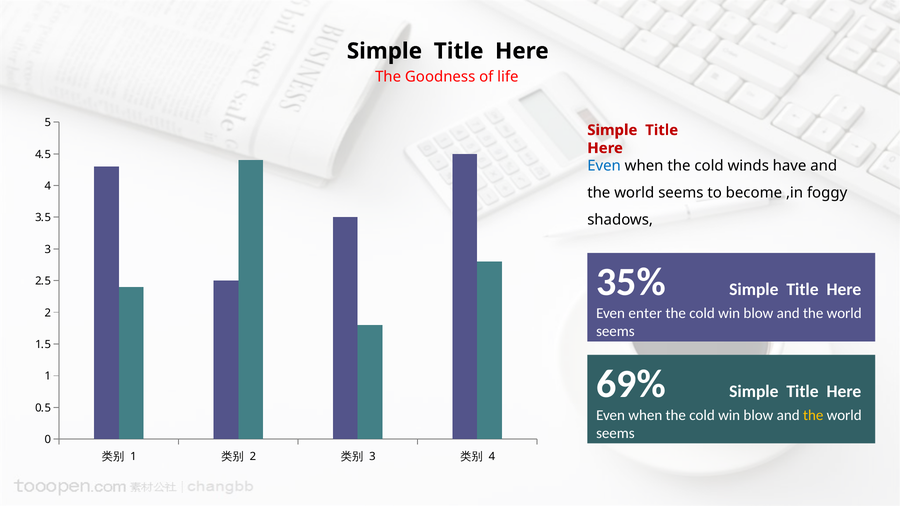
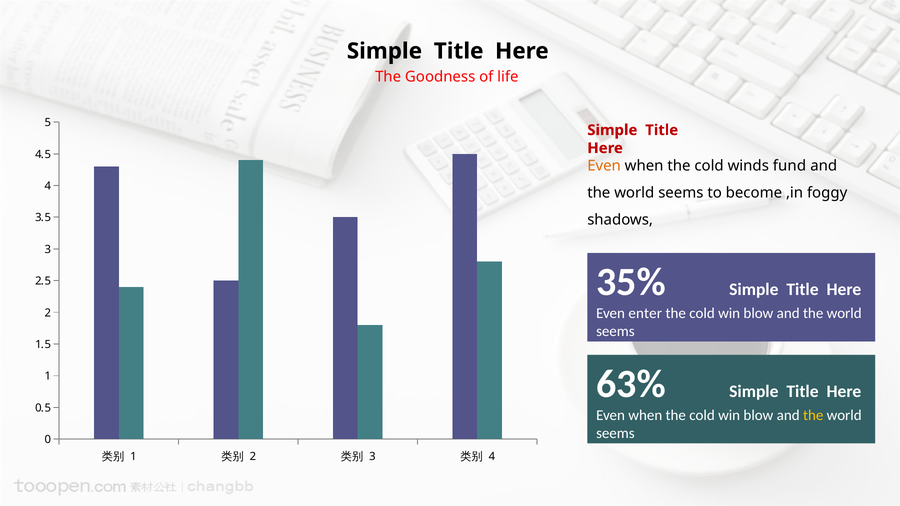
Even at (604, 166) colour: blue -> orange
have: have -> fund
69%: 69% -> 63%
